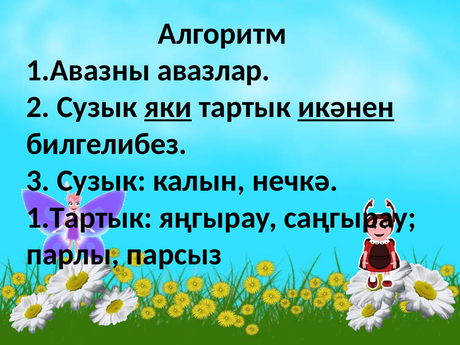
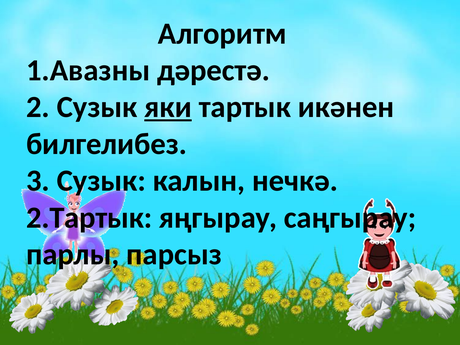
авазлар: авазлар -> дәрестә
икәнен underline: present -> none
1.Тартык: 1.Тартык -> 2.Тартык
